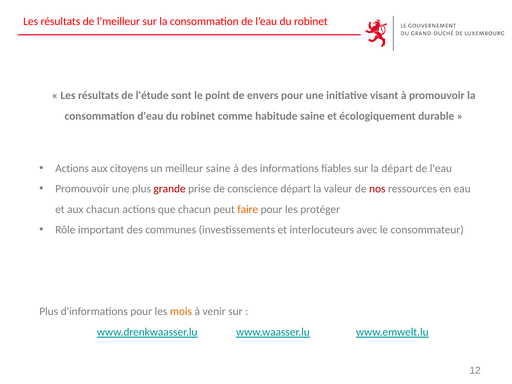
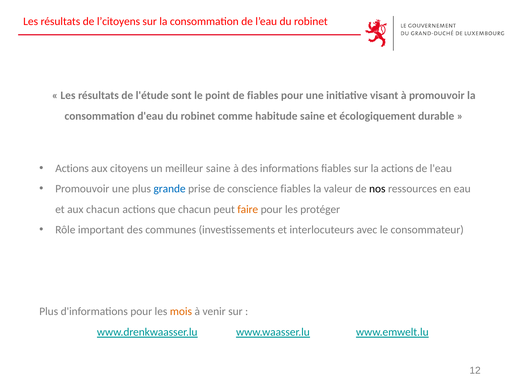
l’meilleur: l’meilleur -> l’citoyens
de envers: envers -> fiables
la départ: départ -> actions
grande colour: red -> blue
conscience départ: départ -> fiables
nos colour: red -> black
